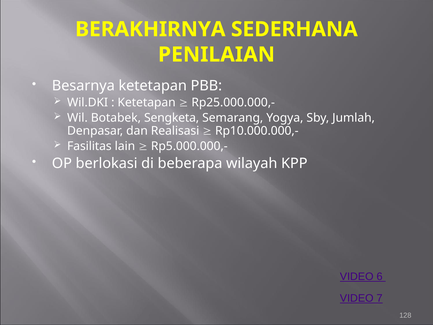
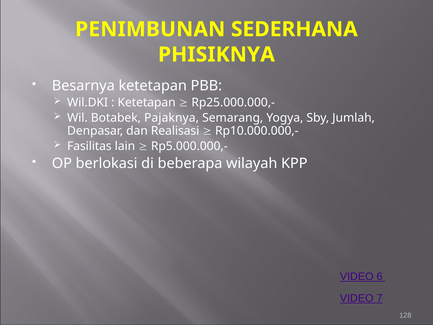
BERAKHIRNYA: BERAKHIRNYA -> PENIMBUNAN
PENILAIAN: PENILAIAN -> PHISIKNYA
Sengketa: Sengketa -> Pajaknya
